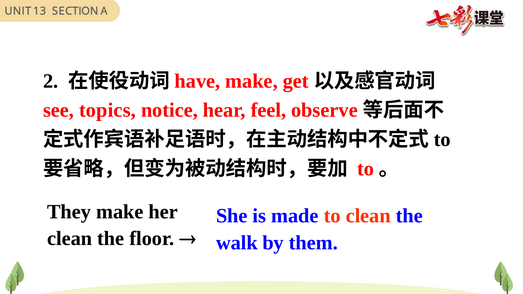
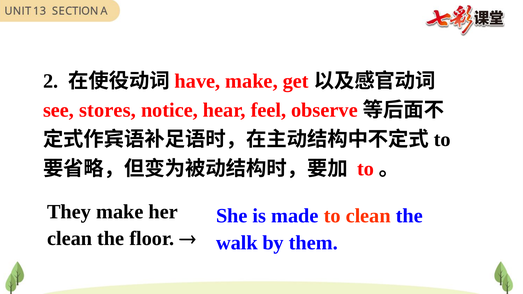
topics: topics -> stores
